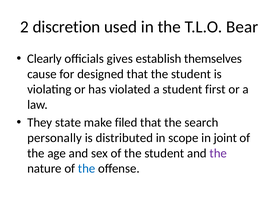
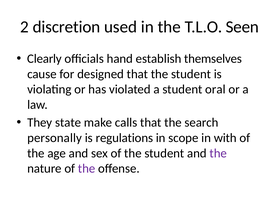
Bear: Bear -> Seen
gives: gives -> hand
first: first -> oral
filed: filed -> calls
distributed: distributed -> regulations
joint: joint -> with
the at (87, 169) colour: blue -> purple
